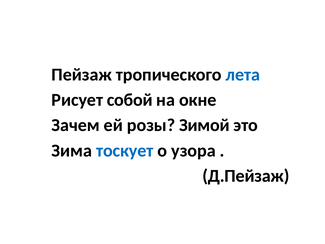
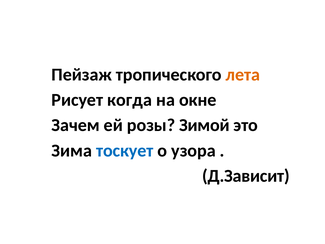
лета colour: blue -> orange
собой: собой -> когда
Д.Пейзаж: Д.Пейзаж -> Д.Зависит
